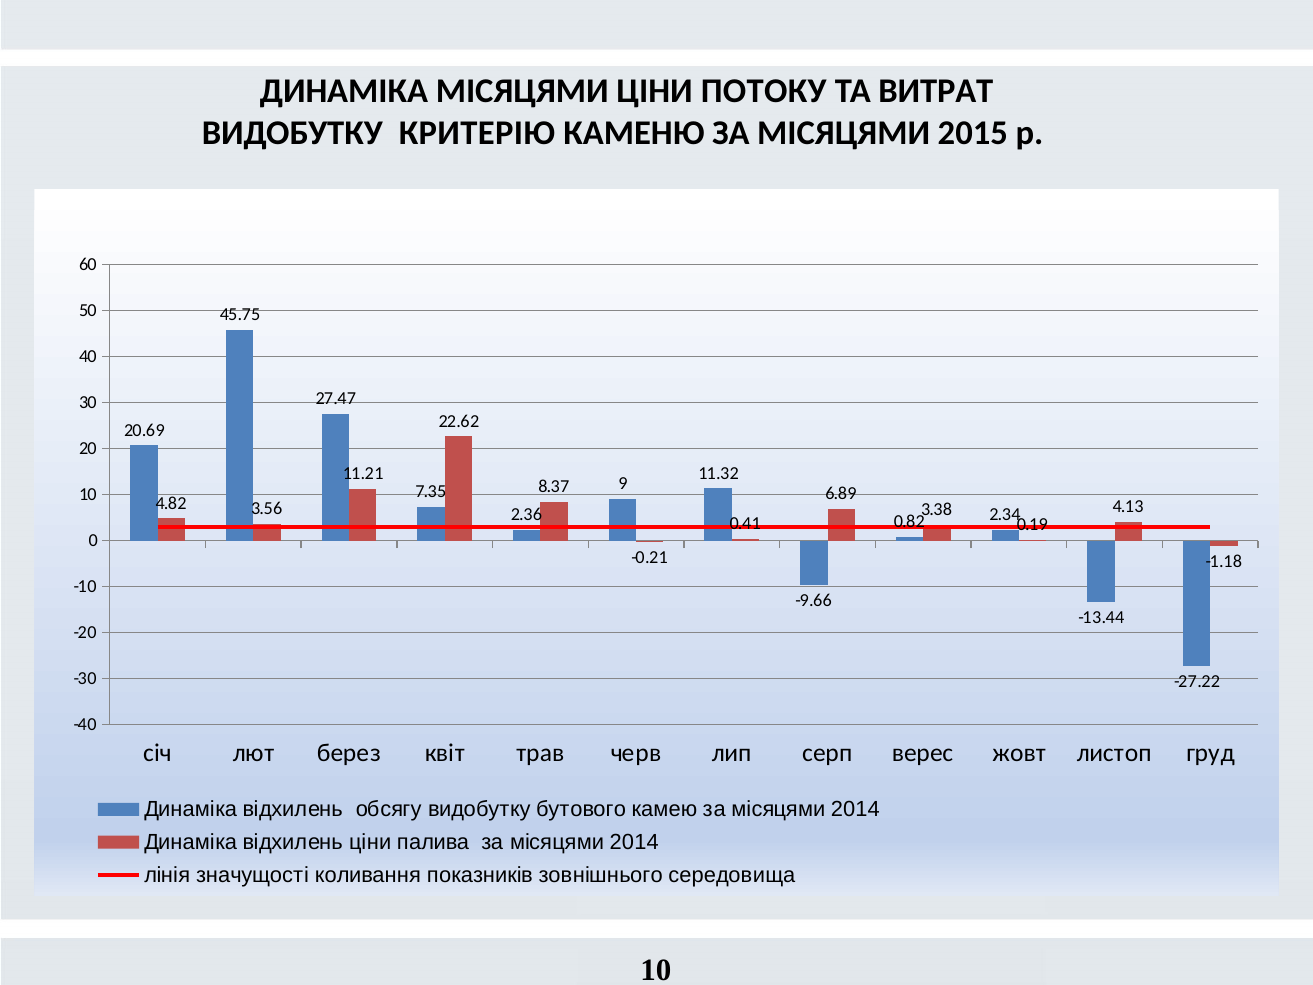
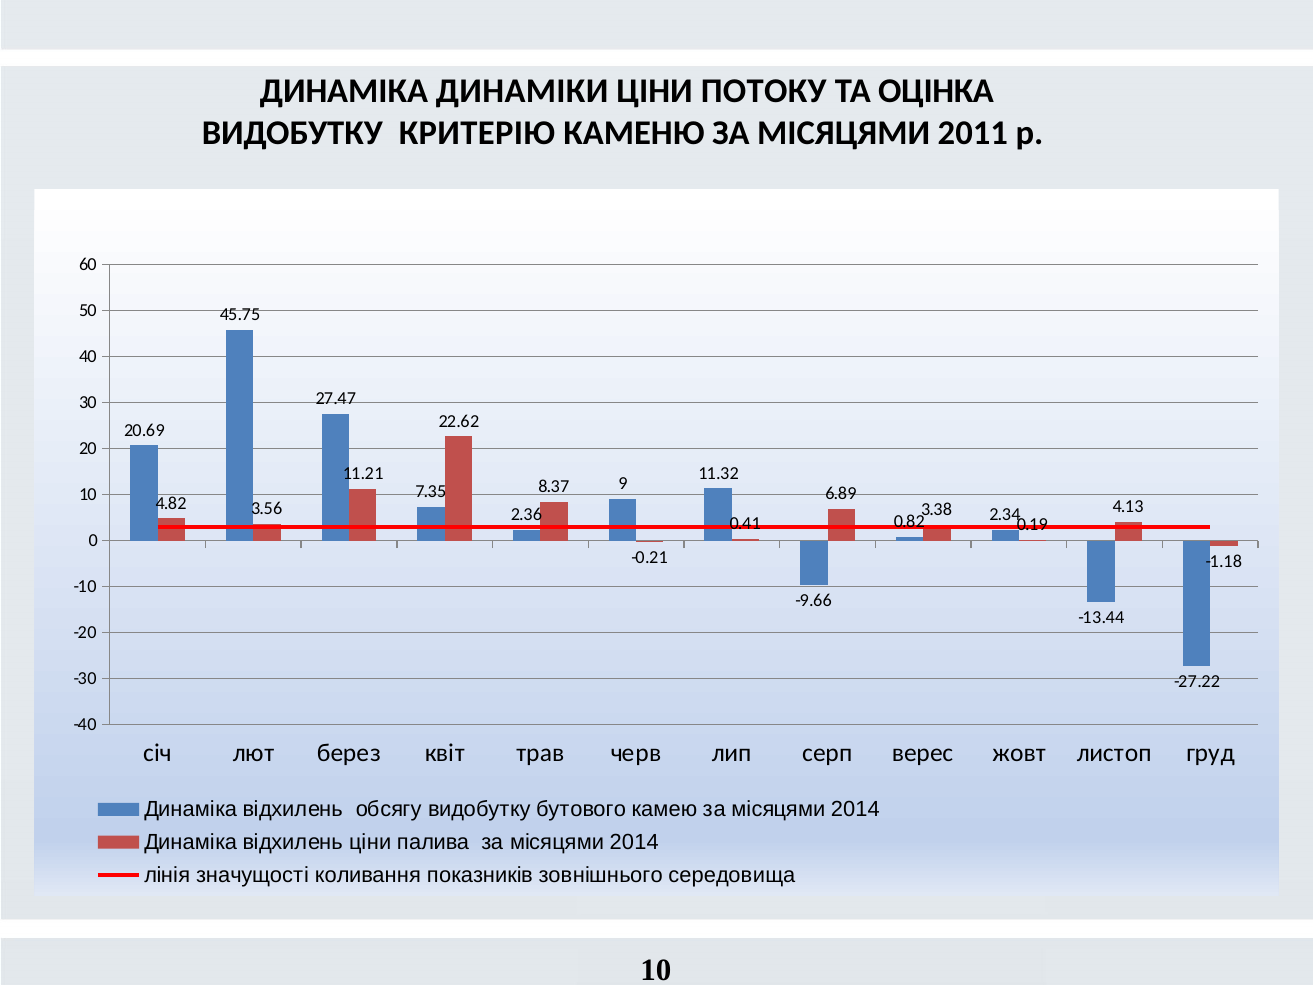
ДИНАМІКА МІСЯЦЯМИ: МІСЯЦЯМИ -> ДИНАМІКИ
ВИТРАТ: ВИТРАТ -> ОЦІНКА
2015: 2015 -> 2011
